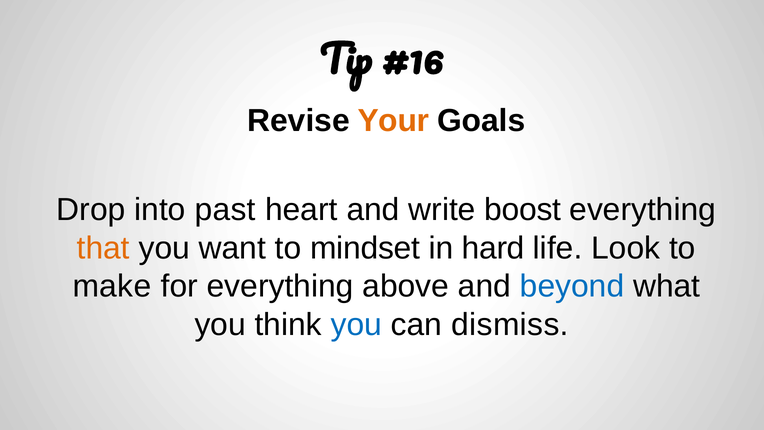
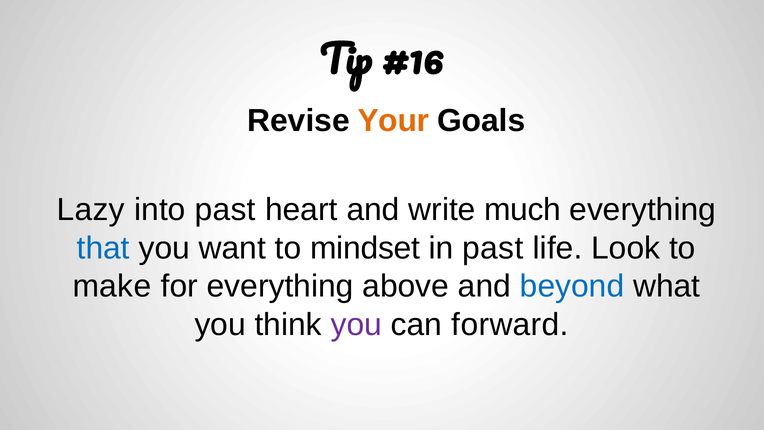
Drop: Drop -> Lazy
boost: boost -> much
that colour: orange -> blue
in hard: hard -> past
you at (356, 324) colour: blue -> purple
dismiss: dismiss -> forward
